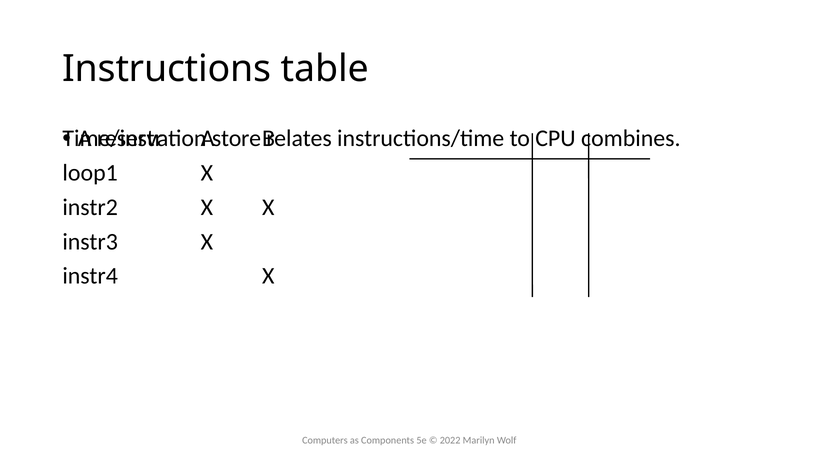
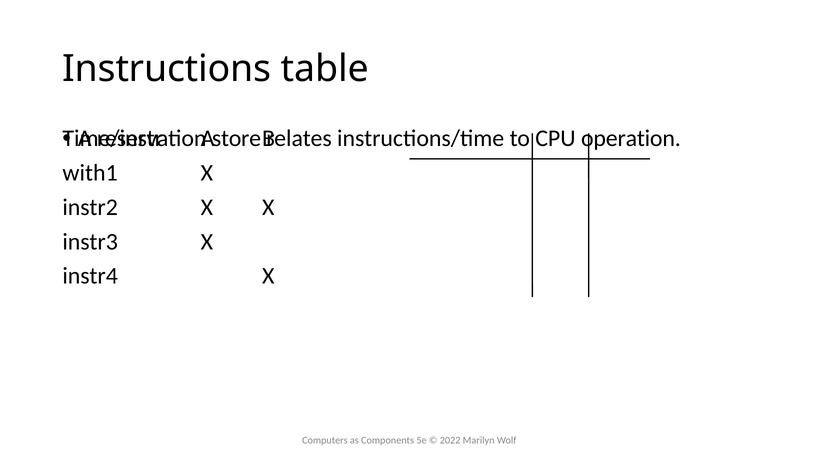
combines: combines -> operation
loop1: loop1 -> with1
